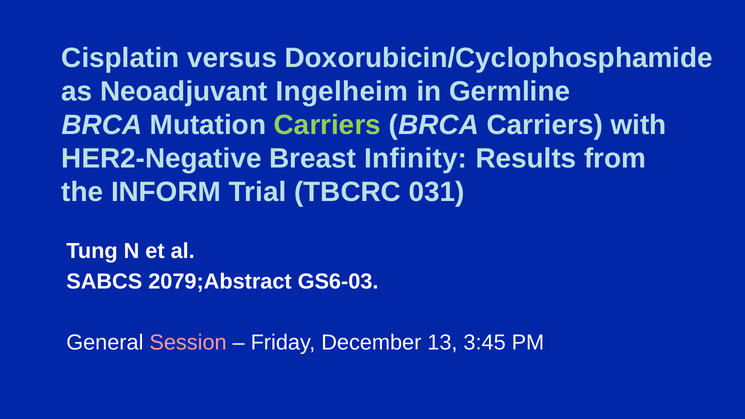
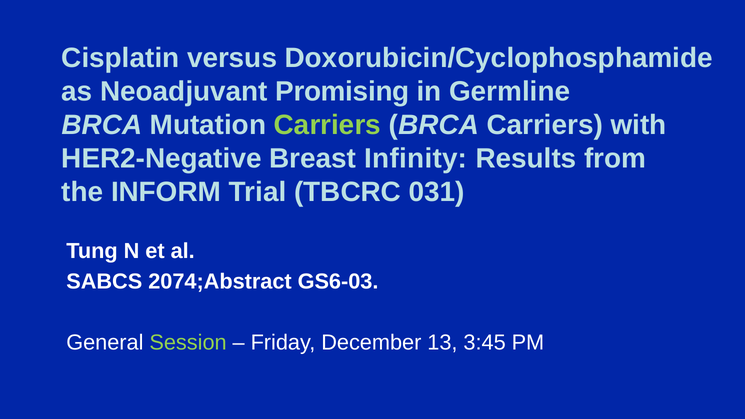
Ingelheim: Ingelheim -> Promising
2079;Abstract: 2079;Abstract -> 2074;Abstract
Session colour: pink -> light green
